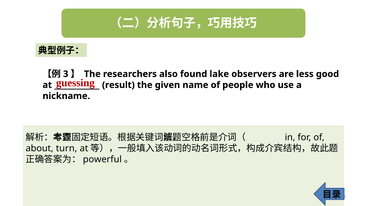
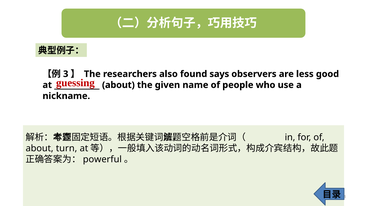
lake: lake -> says
result at (118, 85): result -> about
